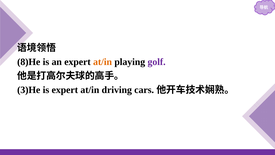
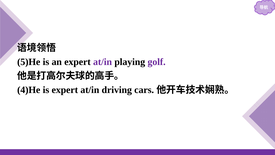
8)He: 8)He -> 5)He
at/in at (103, 62) colour: orange -> purple
3)He: 3)He -> 4)He
